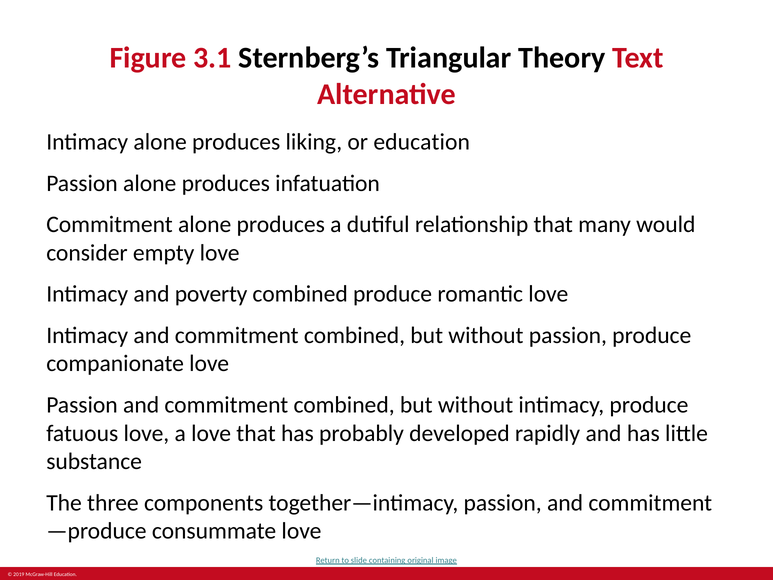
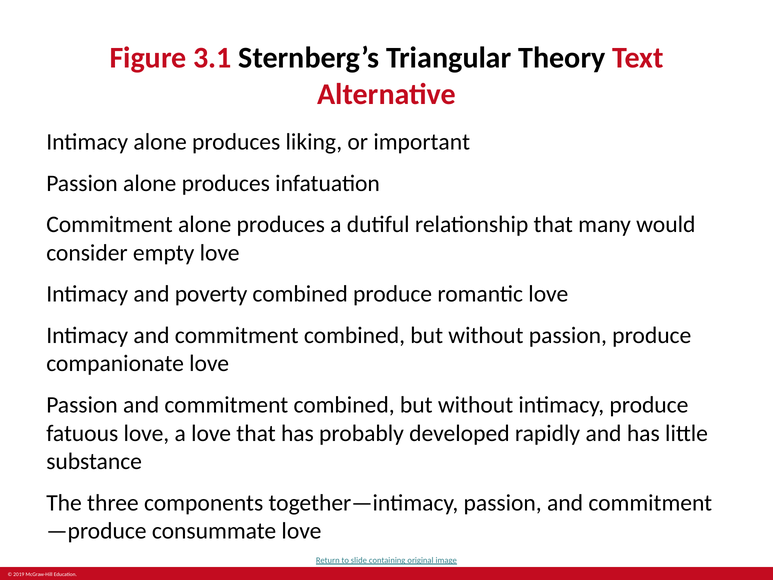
or education: education -> important
